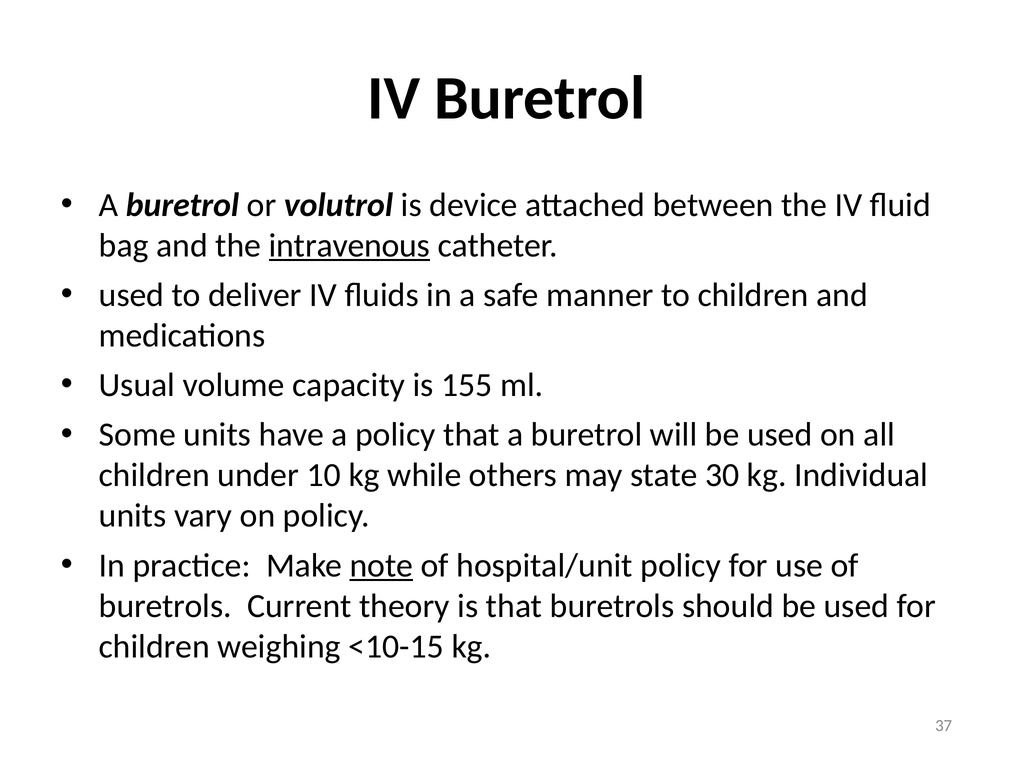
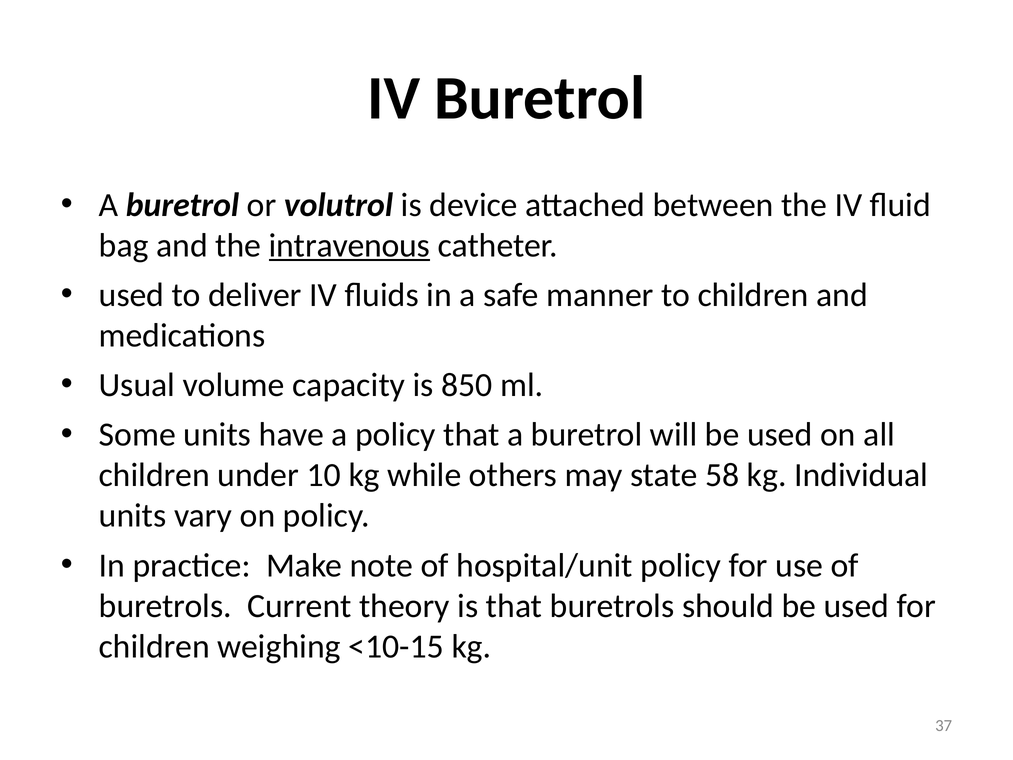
155: 155 -> 850
30: 30 -> 58
note underline: present -> none
